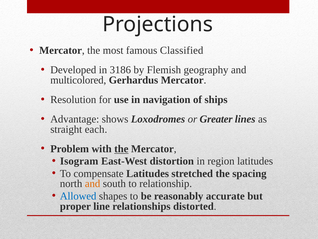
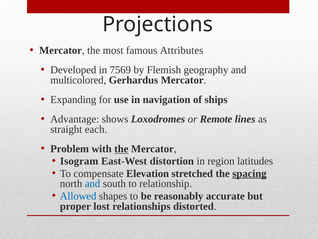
Classified: Classified -> Attributes
3186: 3186 -> 7569
Resolution: Resolution -> Expanding
Greater: Greater -> Remote
compensate Latitudes: Latitudes -> Elevation
spacing underline: none -> present
and at (93, 183) colour: orange -> blue
line: line -> lost
